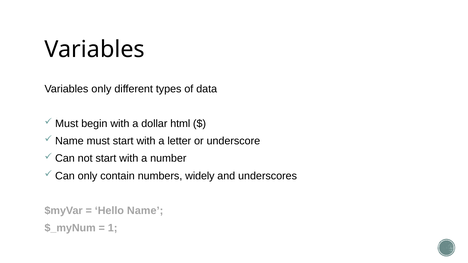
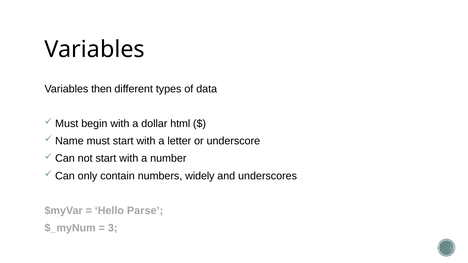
Variables only: only -> then
Hello Name: Name -> Parse
1: 1 -> 3
